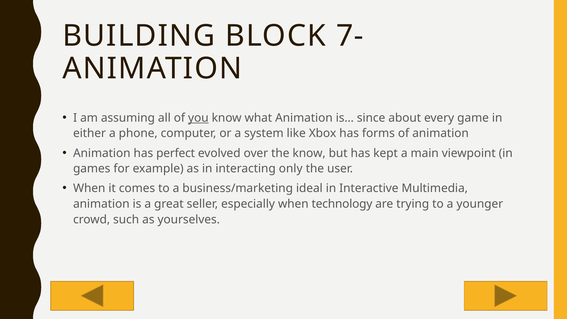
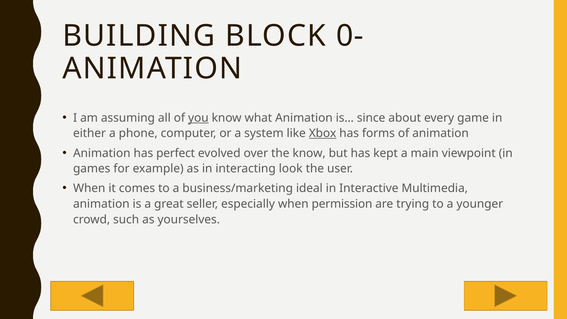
7-: 7- -> 0-
Xbox underline: none -> present
only: only -> look
technology: technology -> permission
